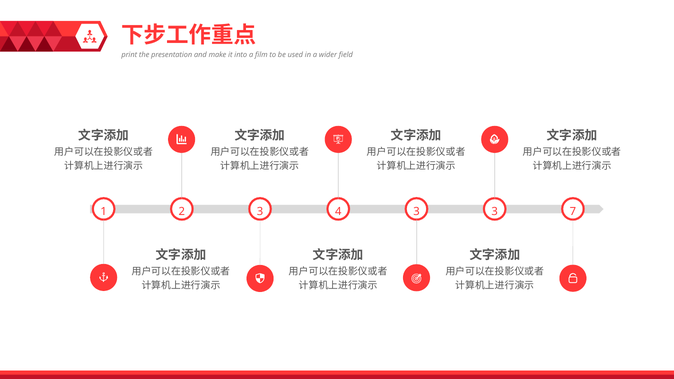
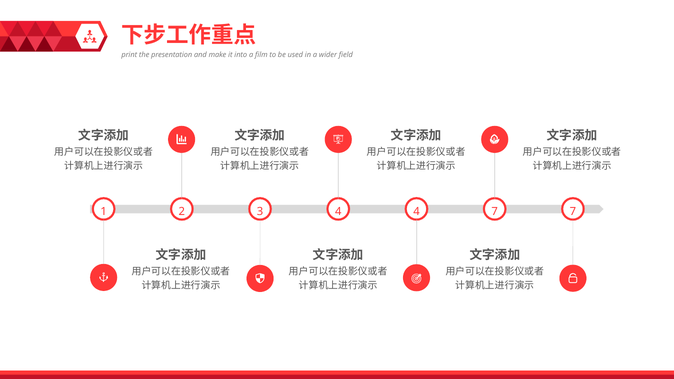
3 3: 3 -> 4
2 4 3: 3 -> 7
